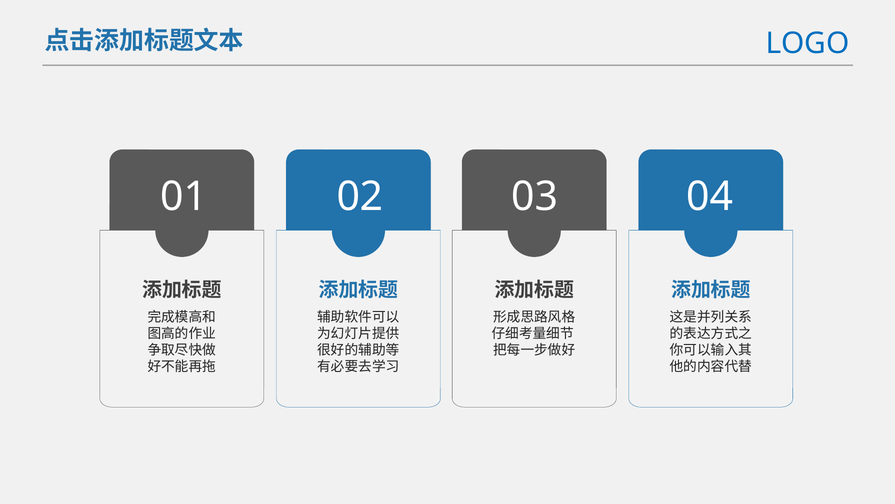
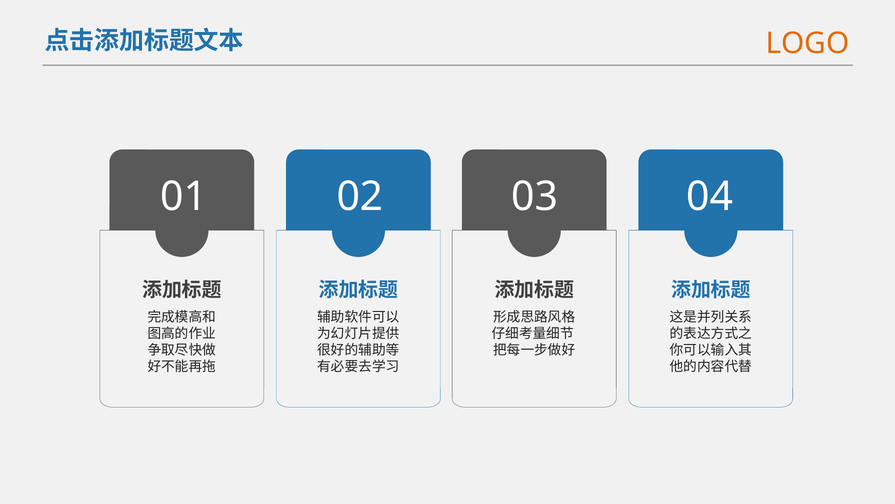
LOGO colour: blue -> orange
